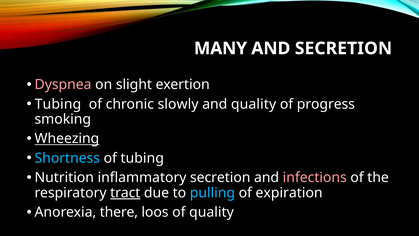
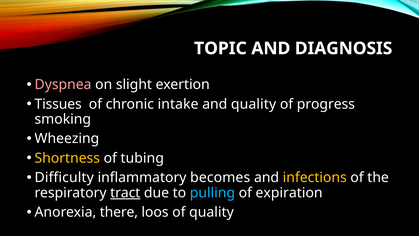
MANY: MANY -> TOPIC
AND SECRETION: SECRETION -> DIAGNOSIS
Tubing at (58, 104): Tubing -> Tissues
slowly: slowly -> intake
Wheezing underline: present -> none
Shortness colour: light blue -> yellow
Nutrition: Nutrition -> Difficulty
inflammatory secretion: secretion -> becomes
infections colour: pink -> yellow
